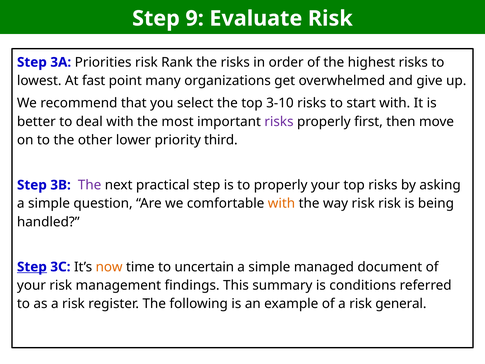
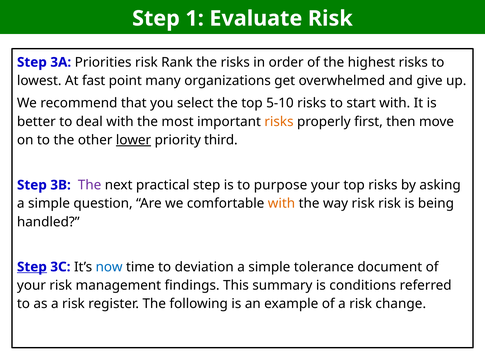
9: 9 -> 1
3-10: 3-10 -> 5-10
risks at (279, 122) colour: purple -> orange
lower underline: none -> present
to properly: properly -> purpose
now colour: orange -> blue
uncertain: uncertain -> deviation
managed: managed -> tolerance
general: general -> change
